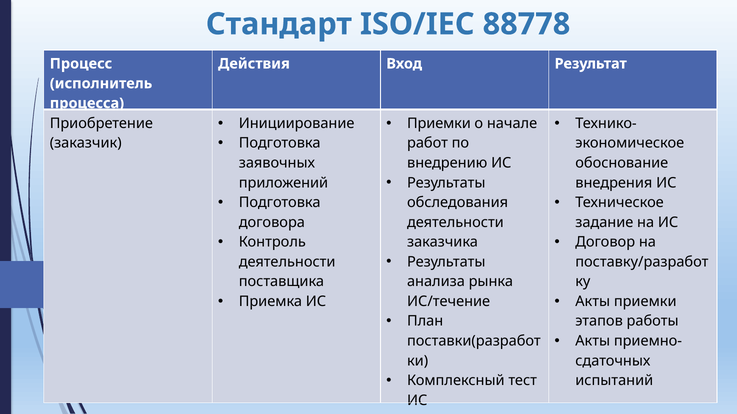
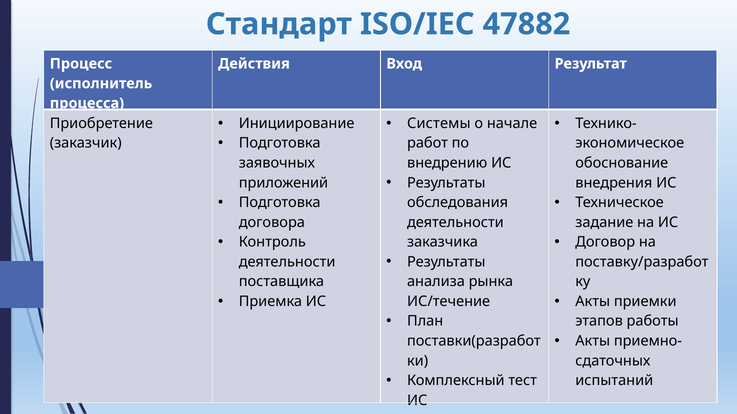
88778: 88778 -> 47882
Приемки at (439, 124): Приемки -> Системы
